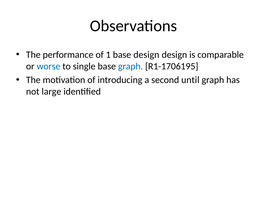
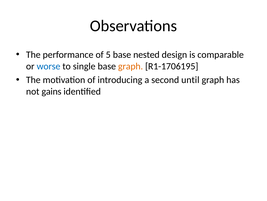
1: 1 -> 5
base design: design -> nested
graph at (131, 66) colour: blue -> orange
large: large -> gains
